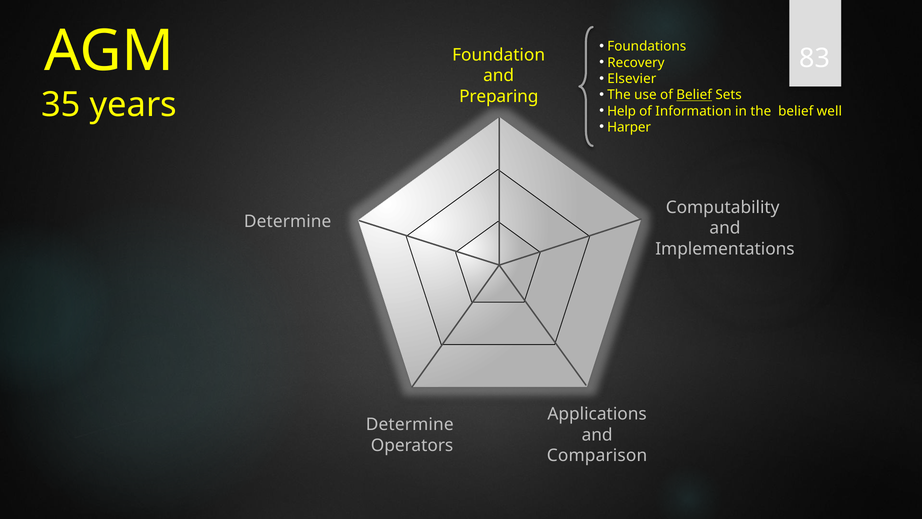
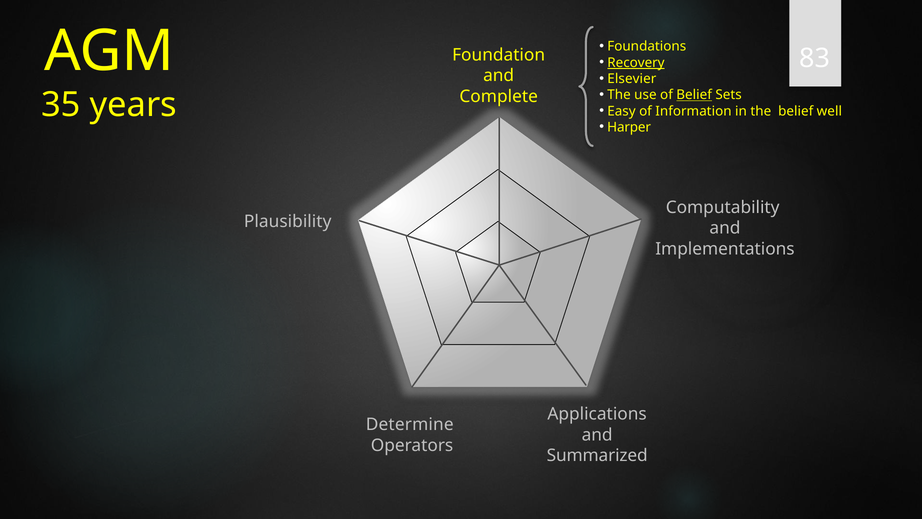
Recovery underline: none -> present
Preparing: Preparing -> Complete
Help: Help -> Easy
Determine at (288, 222): Determine -> Plausibility
Comparison: Comparison -> Summarized
